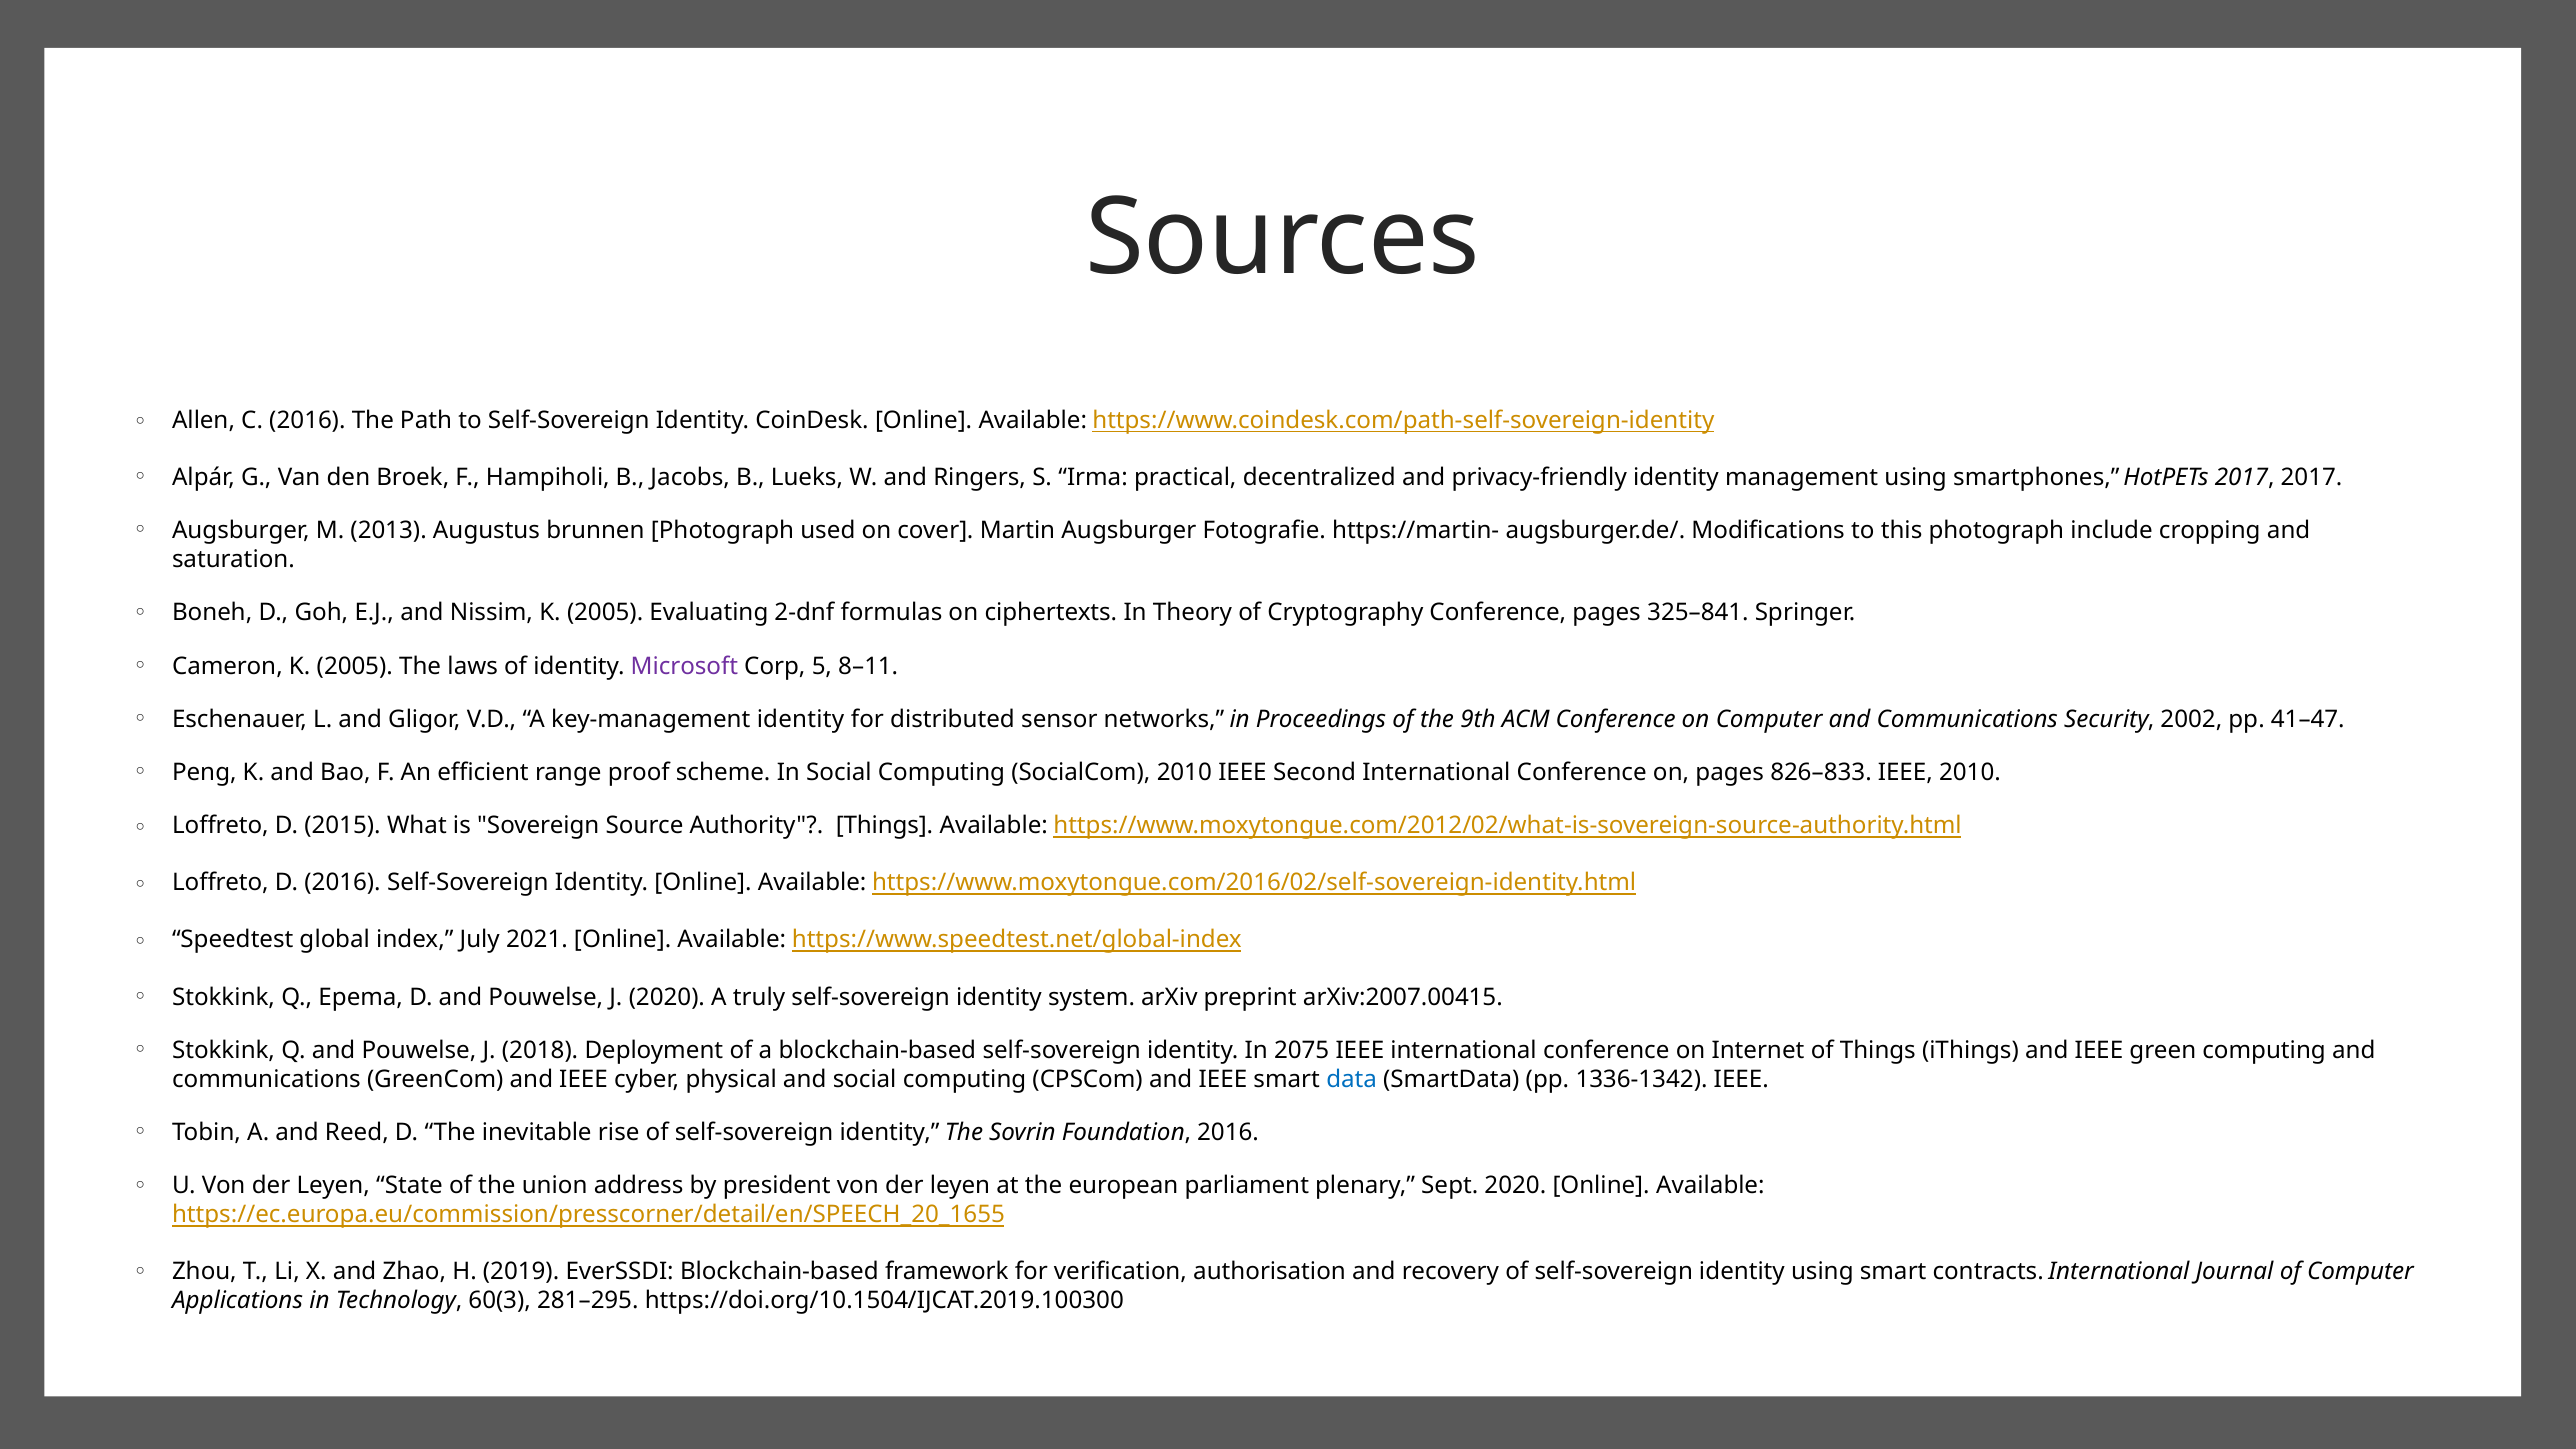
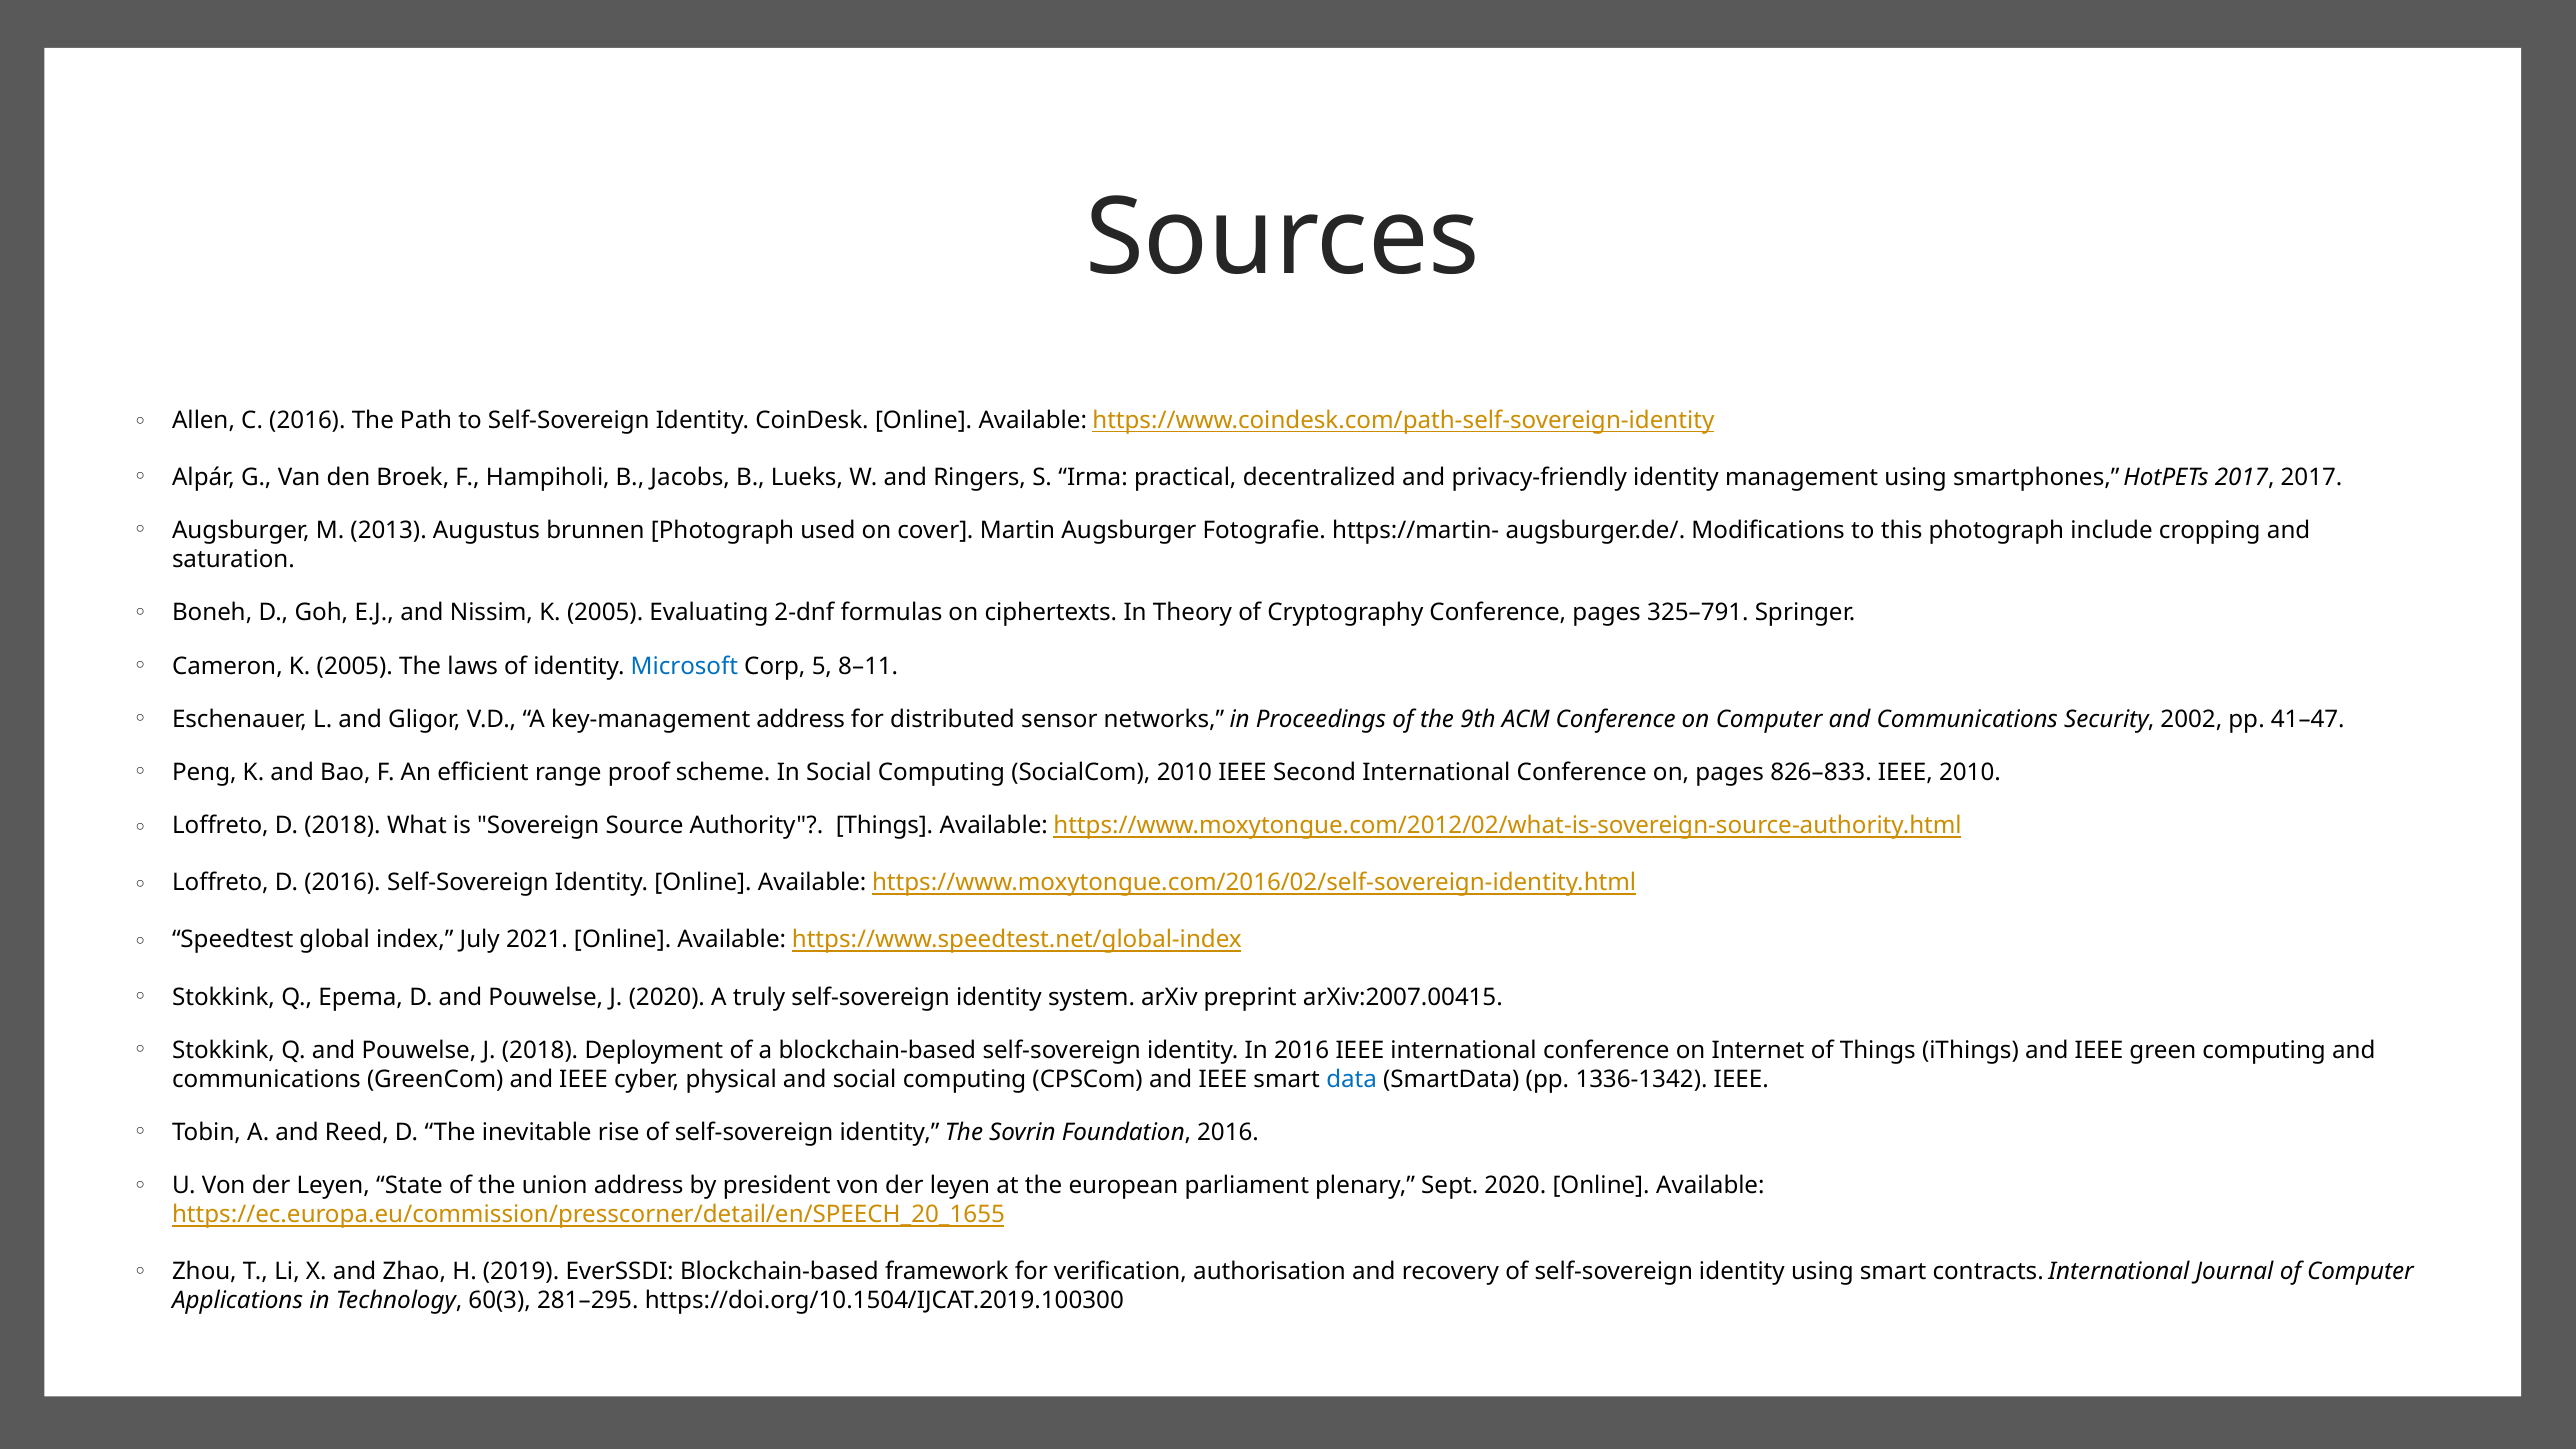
325–841: 325–841 -> 325–791
Microsoft colour: purple -> blue
key-management identity: identity -> address
D 2015: 2015 -> 2018
In 2075: 2075 -> 2016
